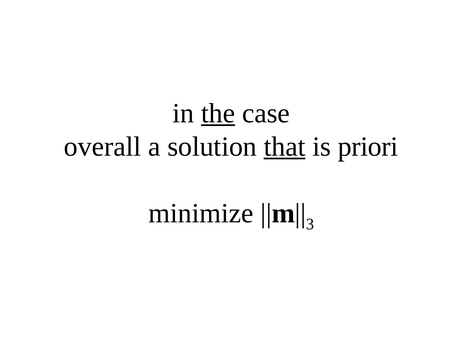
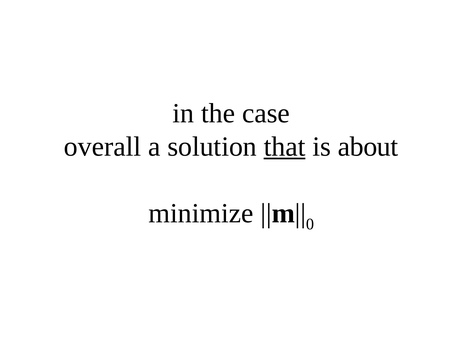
the underline: present -> none
priori: priori -> about
3: 3 -> 0
